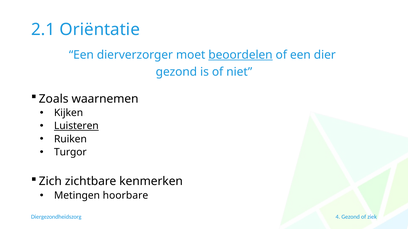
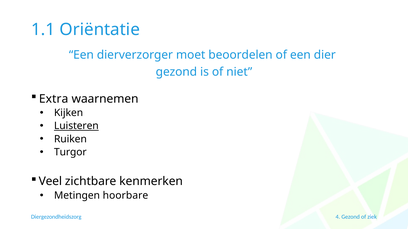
2.1: 2.1 -> 1.1
beoordelen underline: present -> none
Zoals: Zoals -> Extra
Zich: Zich -> Veel
